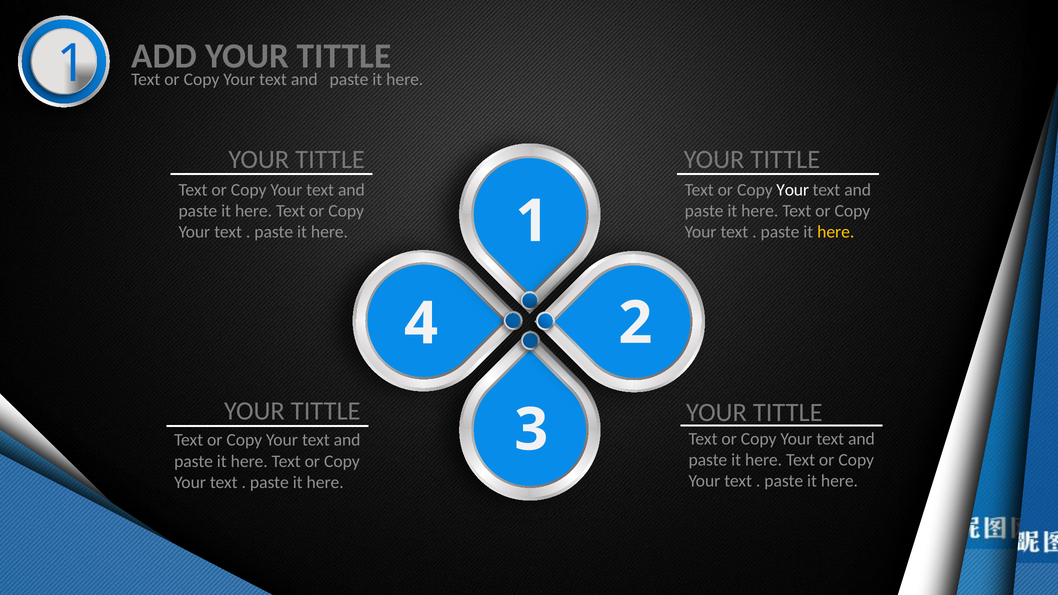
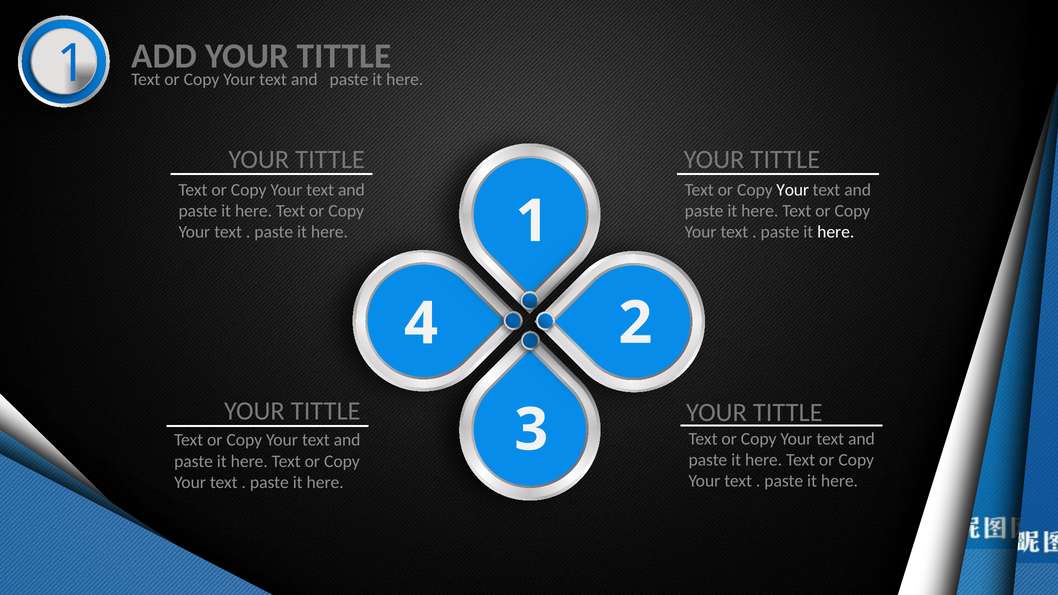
here at (836, 232) colour: yellow -> white
